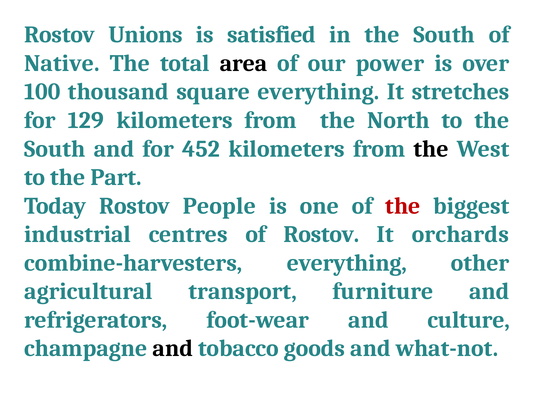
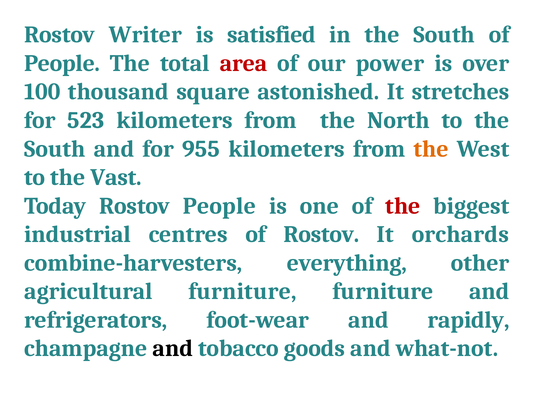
Unions: Unions -> Writer
Native at (62, 63): Native -> People
area colour: black -> red
square everything: everything -> astonished
129: 129 -> 523
452: 452 -> 955
the at (431, 149) colour: black -> orange
Part: Part -> Vast
agricultural transport: transport -> furniture
culture: culture -> rapidly
